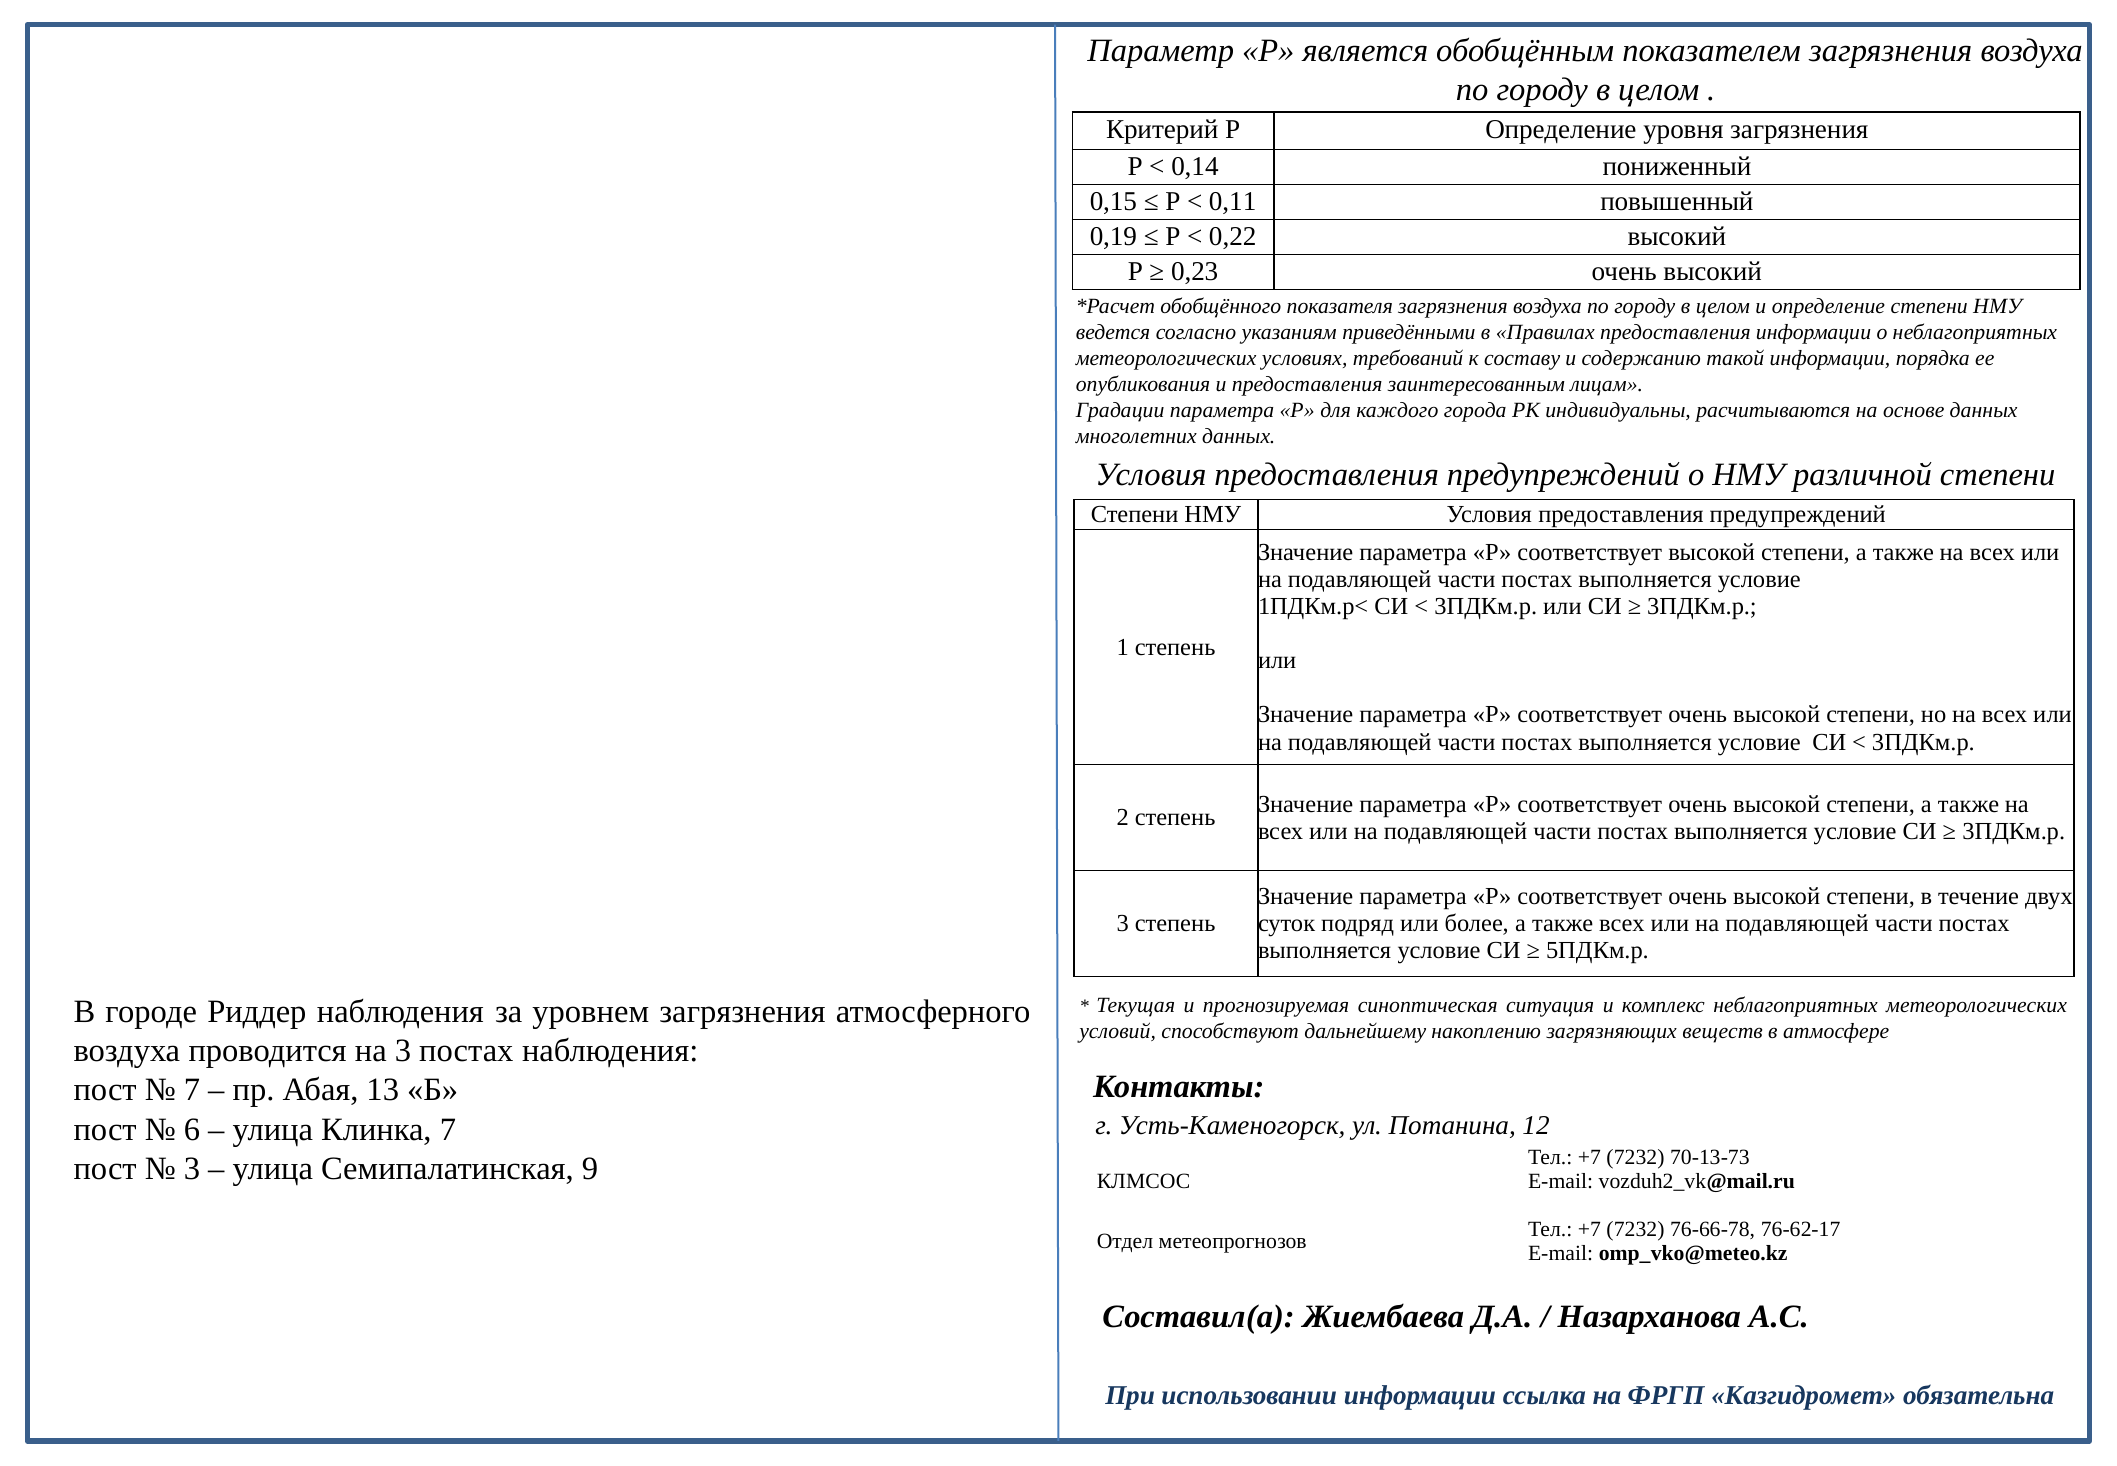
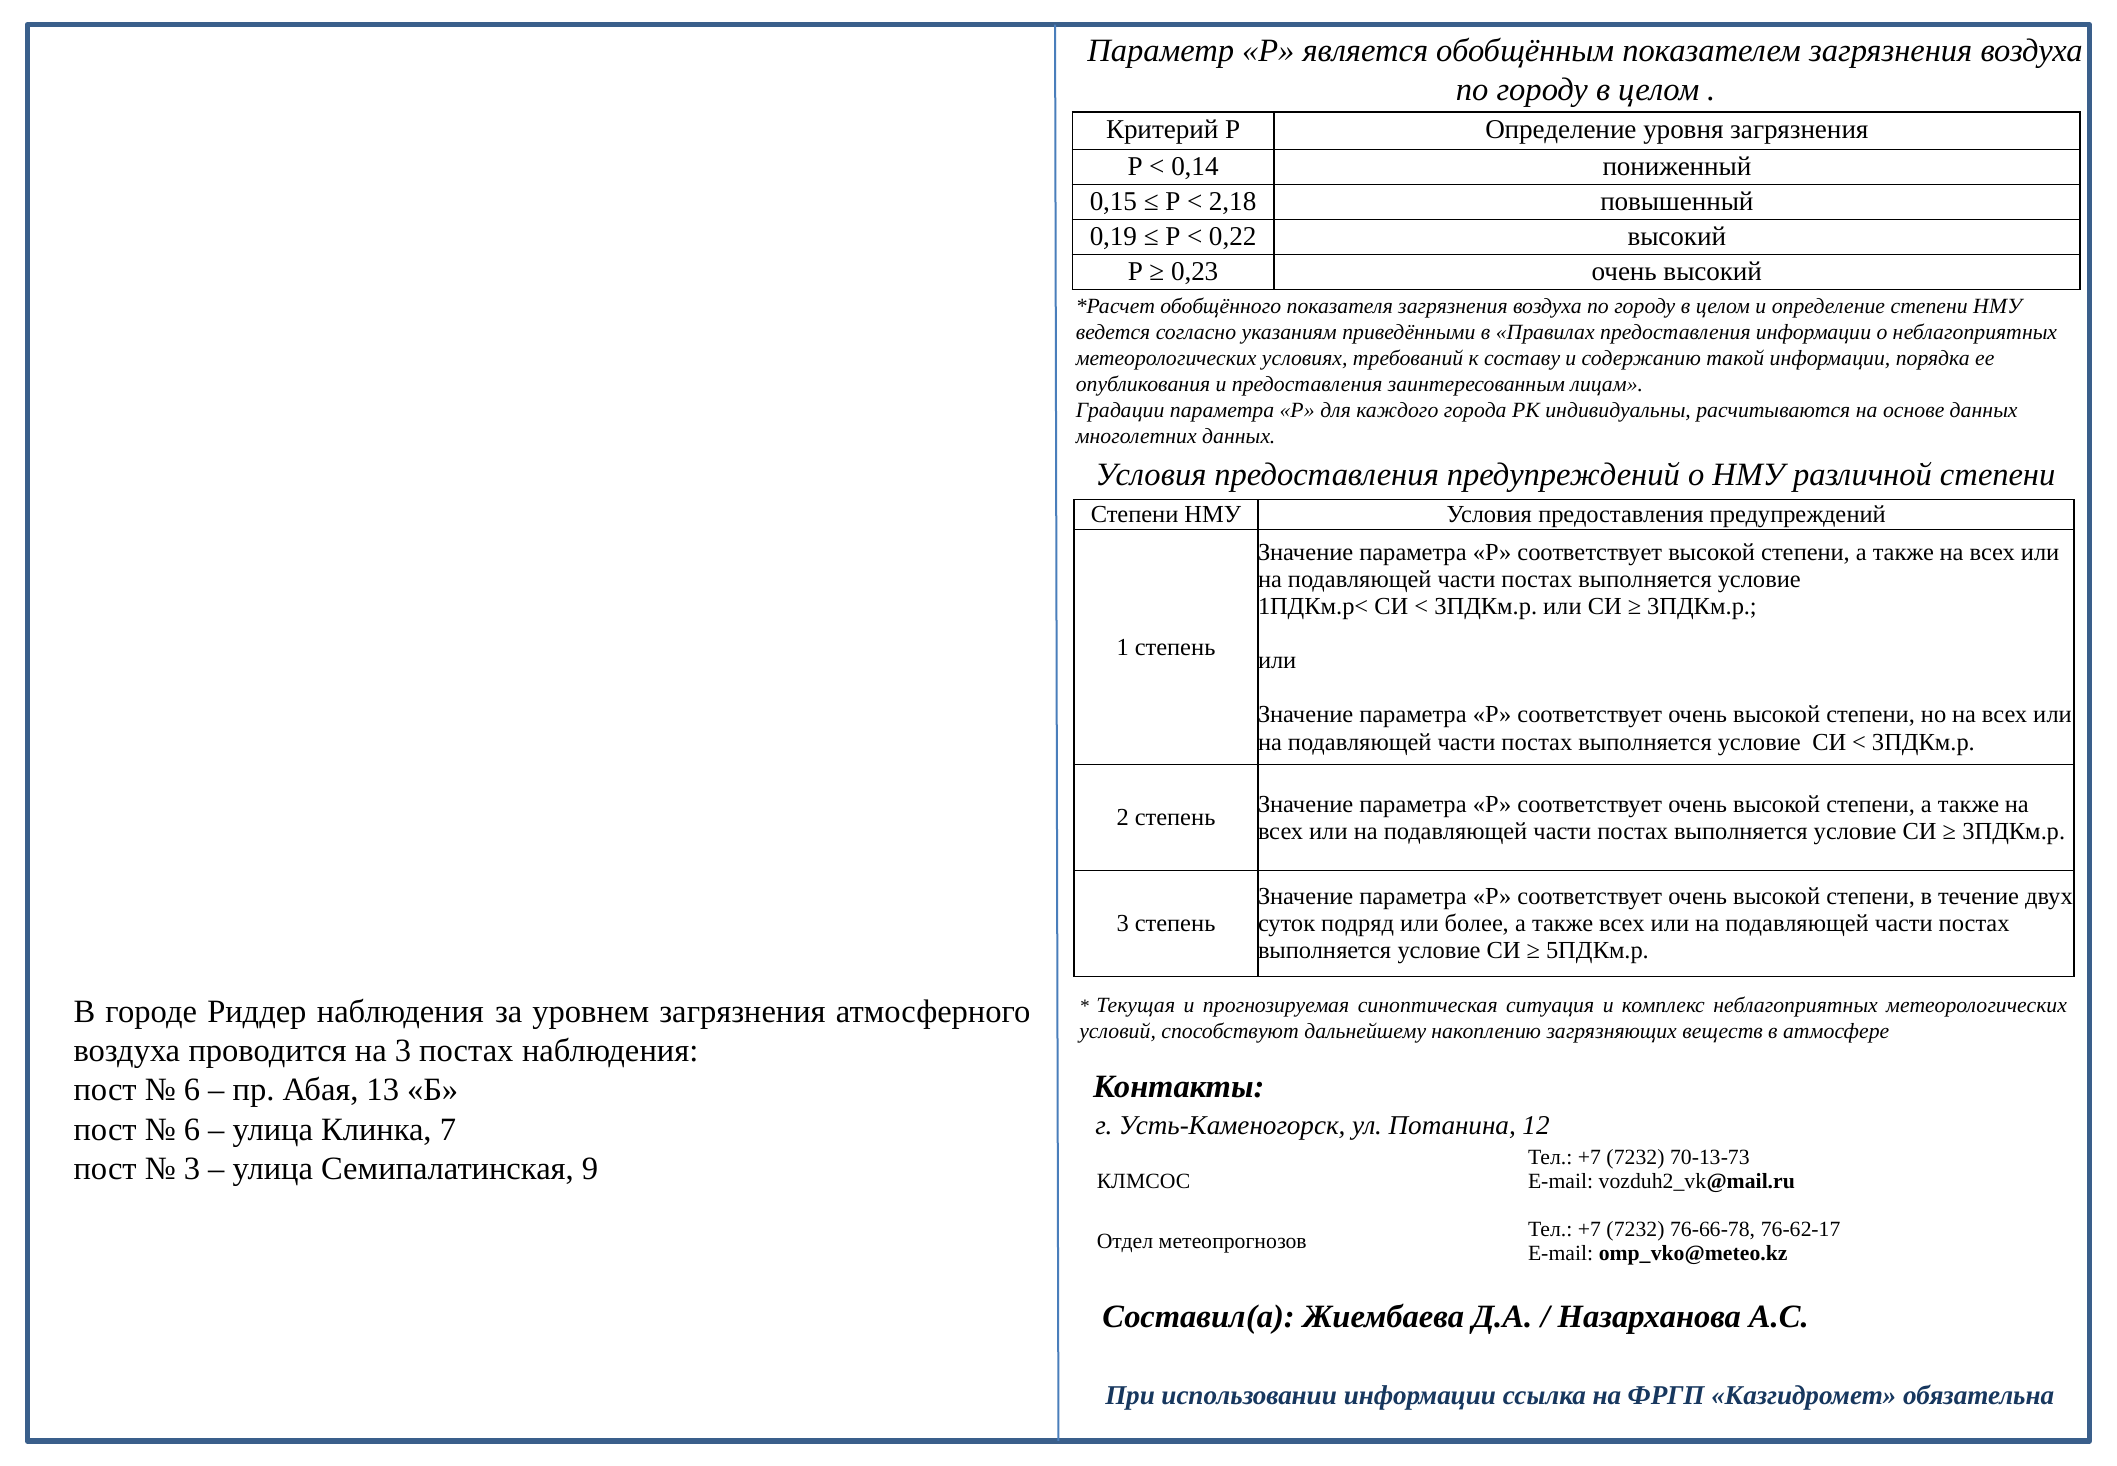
0,11: 0,11 -> 2,18
7 at (192, 1090): 7 -> 6
